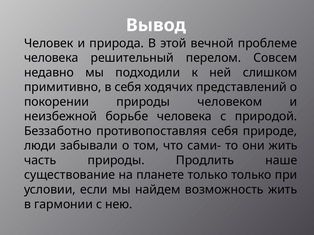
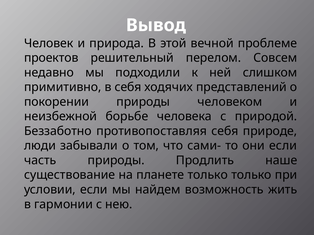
человека at (51, 58): человека -> проектов
они жить: жить -> если
